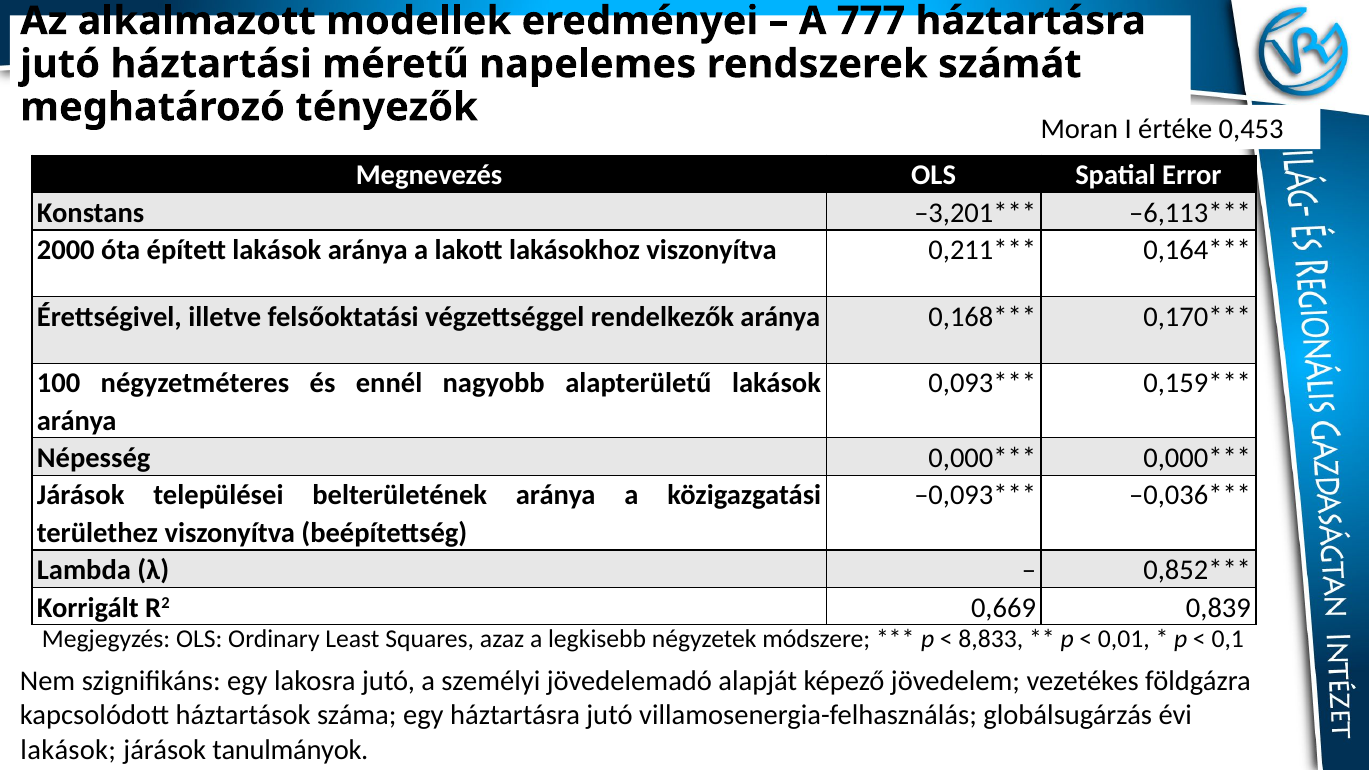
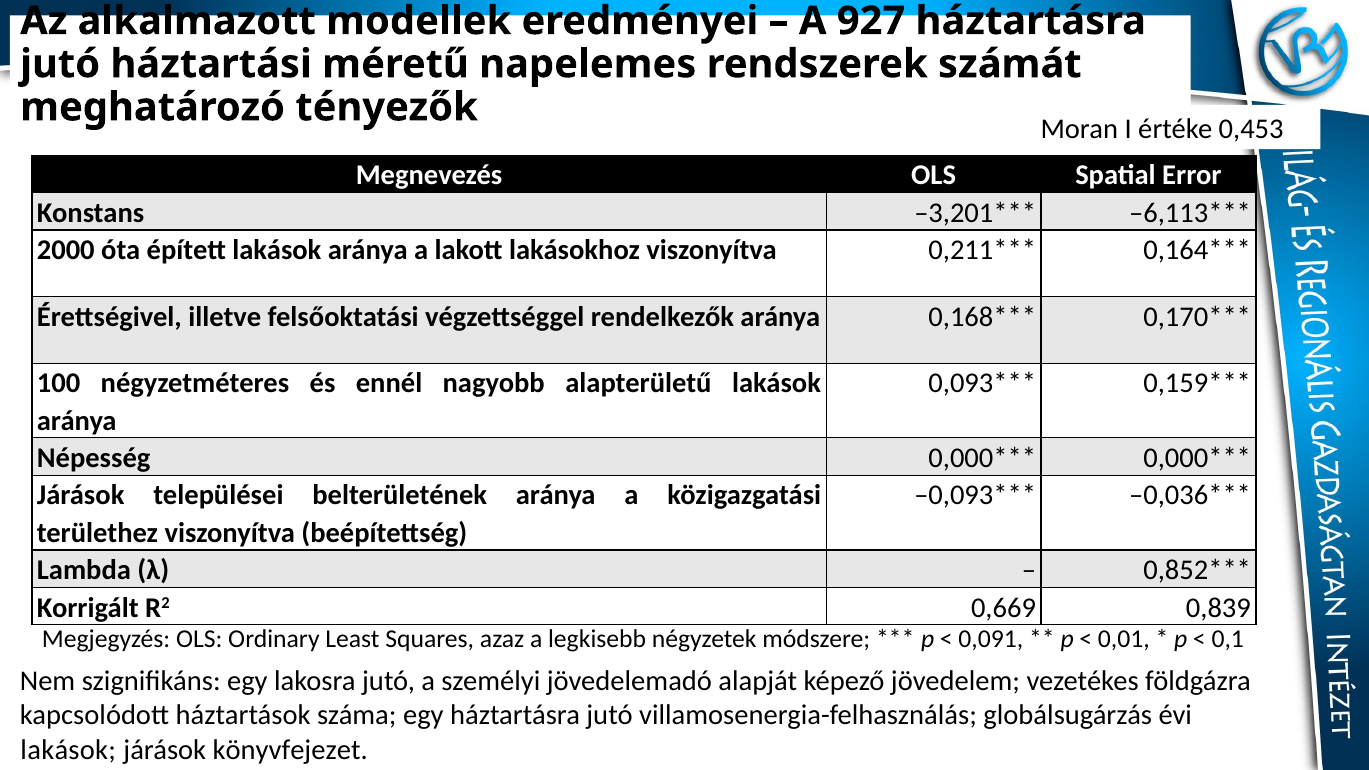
777: 777 -> 927
8,833: 8,833 -> 0,091
tanulmányok: tanulmányok -> könyvfejezet
